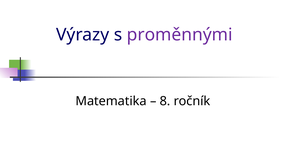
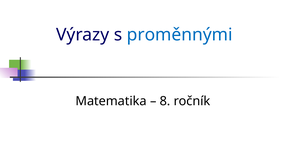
proměnnými colour: purple -> blue
